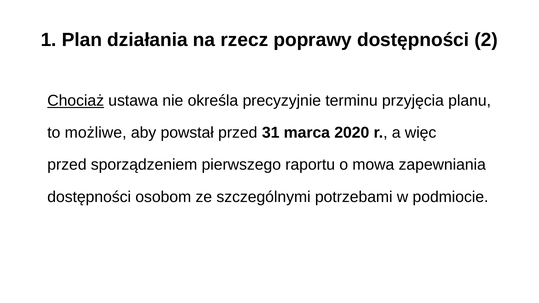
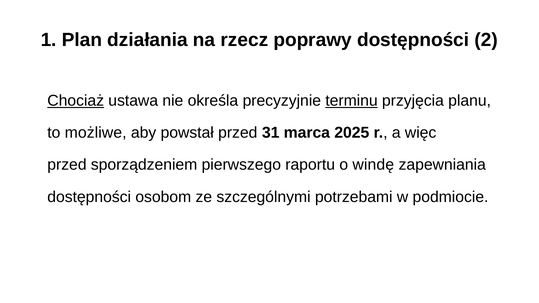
terminu underline: none -> present
2020: 2020 -> 2025
mowa: mowa -> windę
